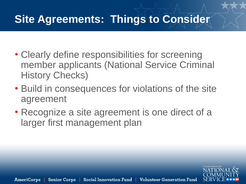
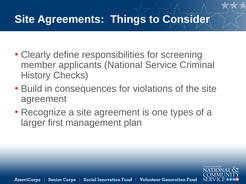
direct: direct -> types
